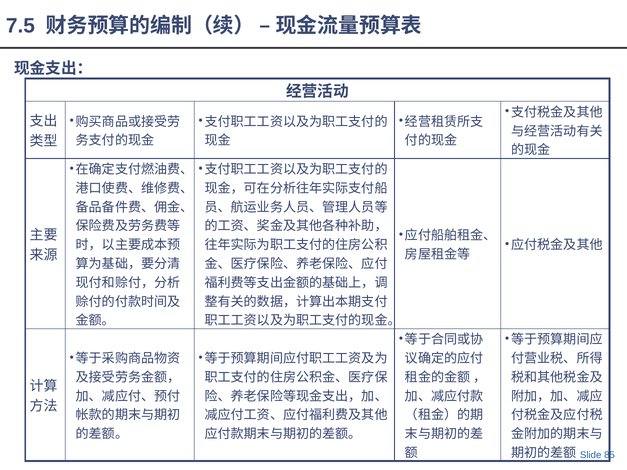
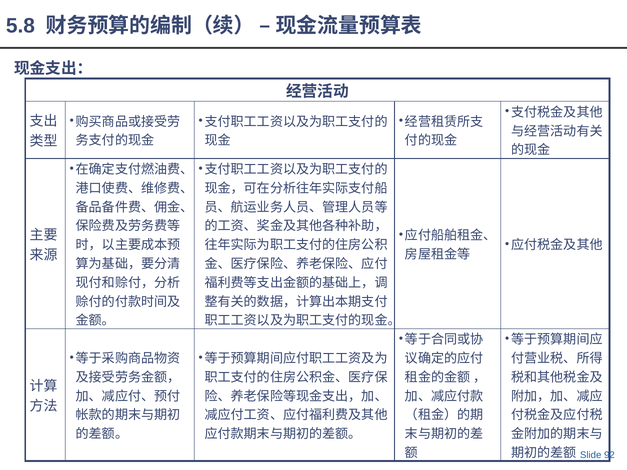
7.5: 7.5 -> 5.8
85: 85 -> 92
